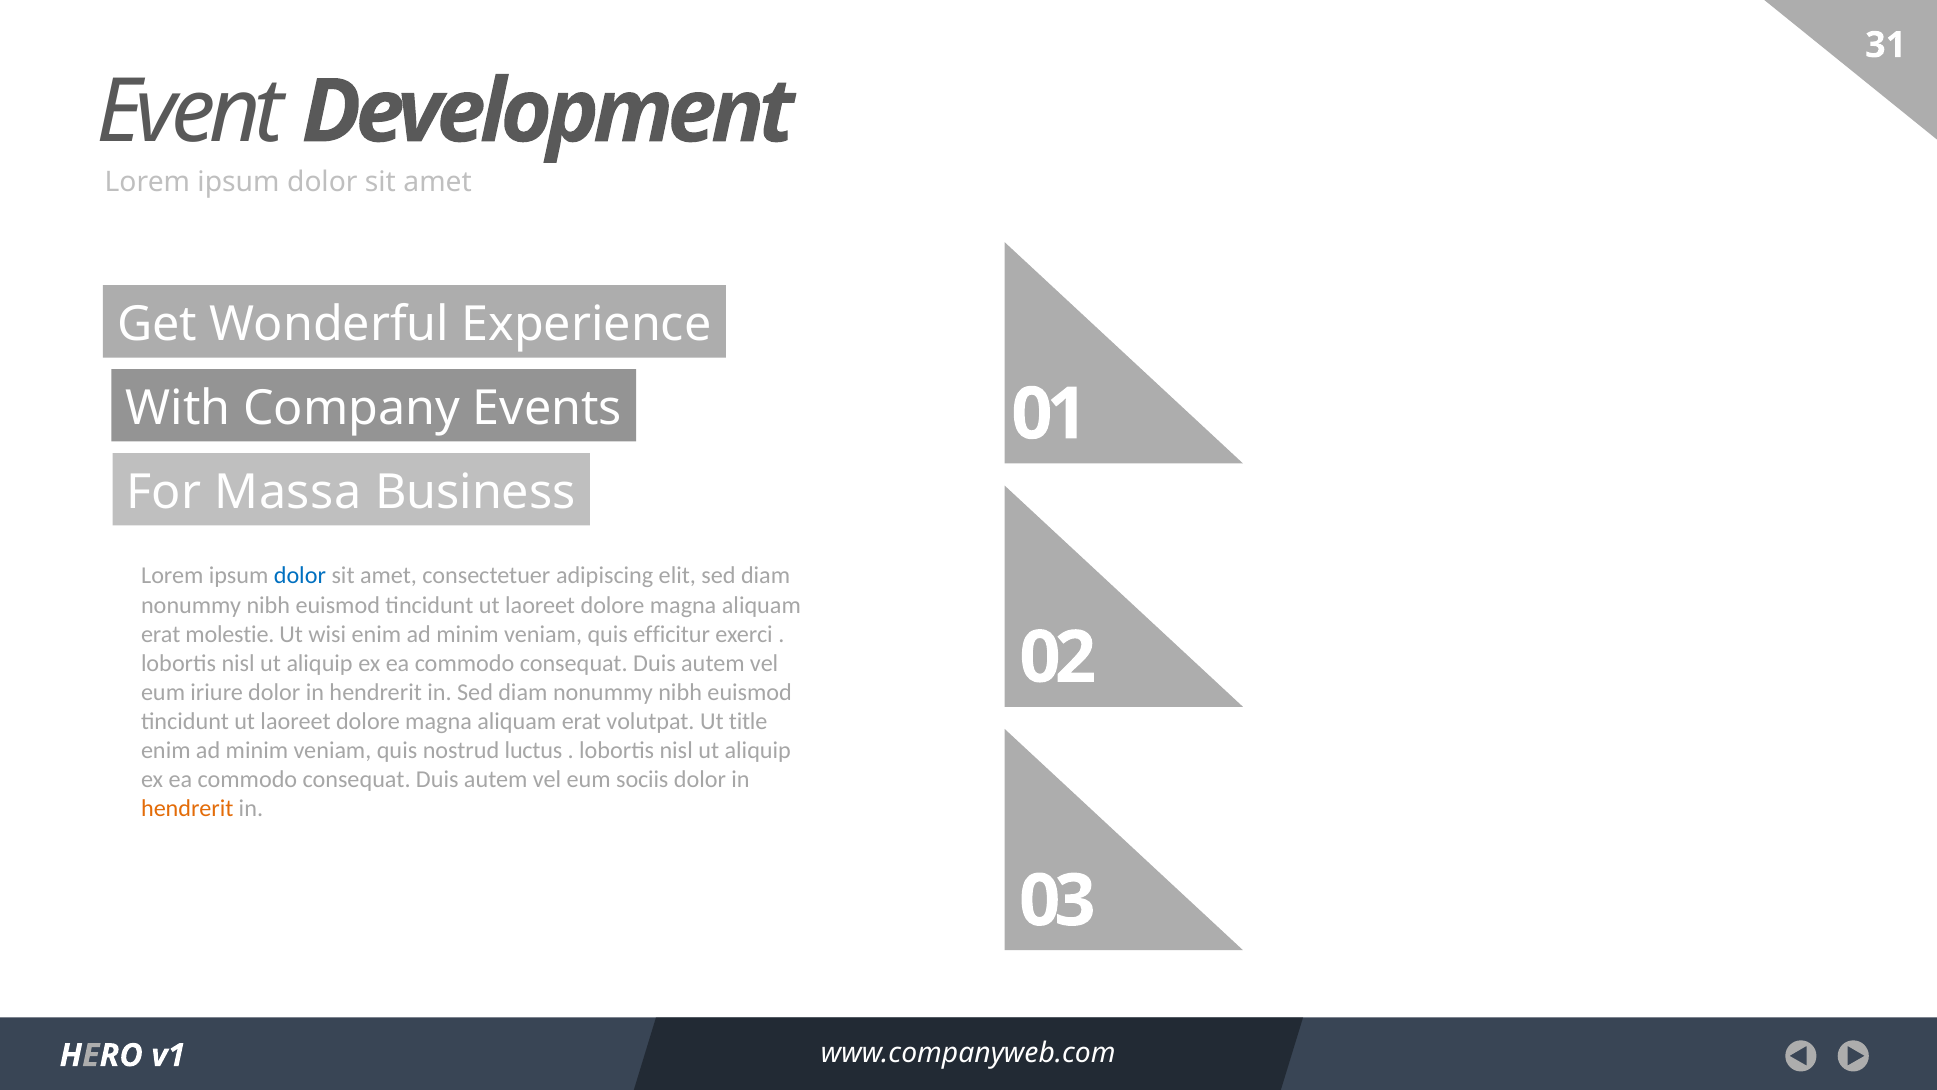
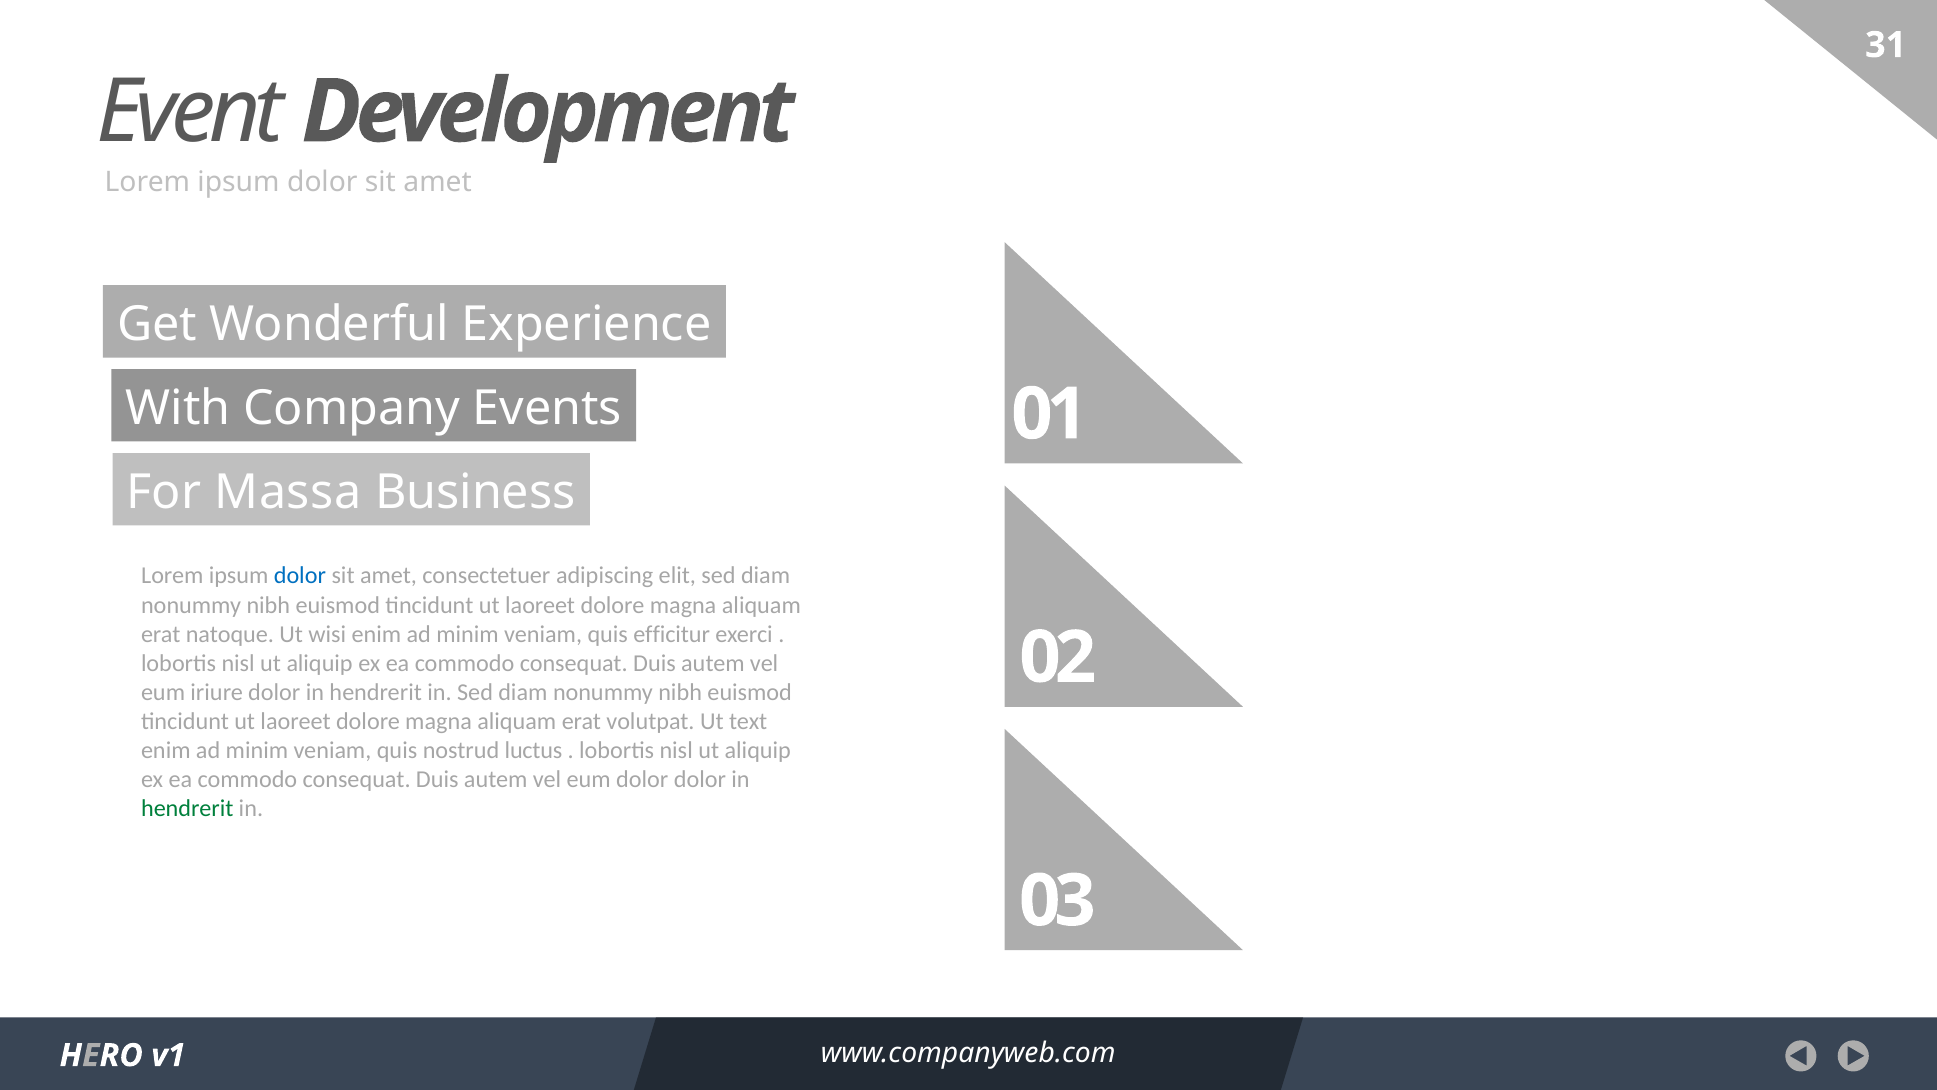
molestie: molestie -> natoque
title: title -> text
eum sociis: sociis -> dolor
hendrerit at (187, 808) colour: orange -> green
